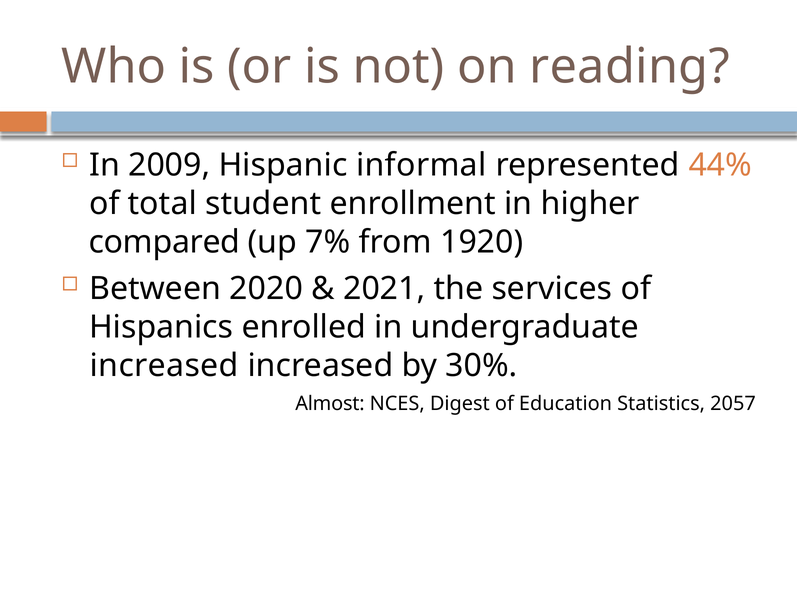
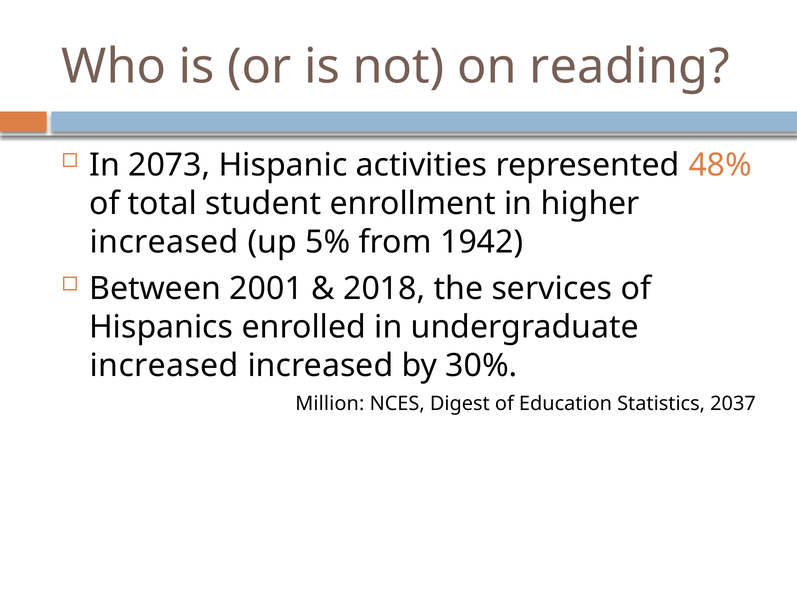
2009: 2009 -> 2073
informal: informal -> activities
44%: 44% -> 48%
compared at (164, 242): compared -> increased
7%: 7% -> 5%
1920: 1920 -> 1942
2020: 2020 -> 2001
2021: 2021 -> 2018
Almost: Almost -> Million
2057: 2057 -> 2037
